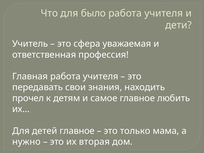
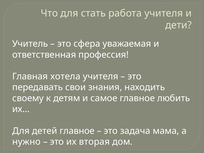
было: было -> стать
Главная работа: работа -> хотела
прочел: прочел -> своему
только: только -> задача
